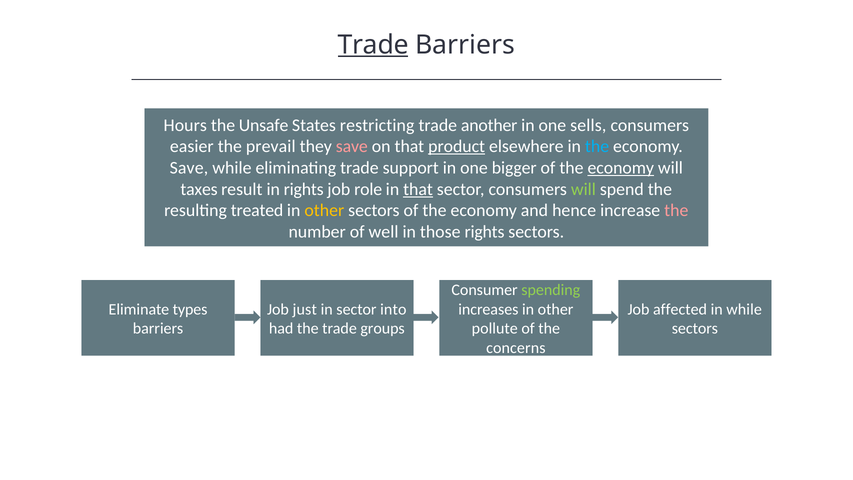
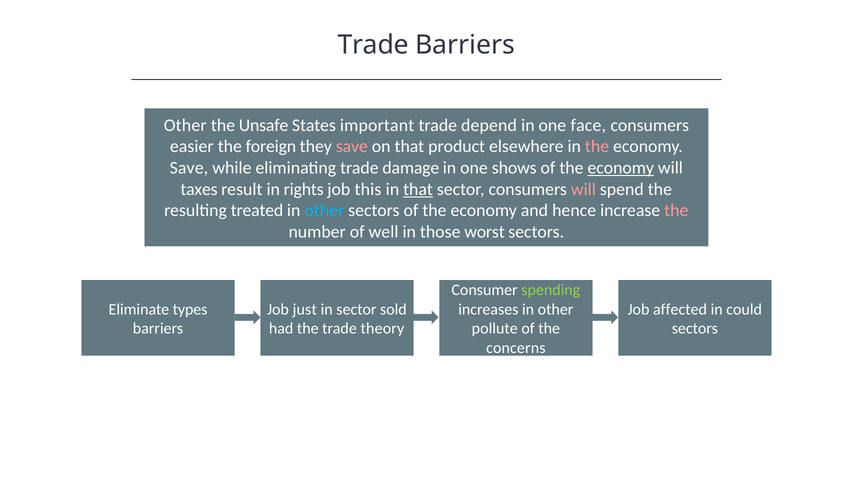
Trade at (373, 45) underline: present -> none
Hours at (185, 125): Hours -> Other
restricting: restricting -> important
another: another -> depend
sells: sells -> face
prevail: prevail -> foreign
product underline: present -> none
the at (597, 146) colour: light blue -> pink
support: support -> damage
bigger: bigger -> shows
role: role -> this
will at (583, 189) colour: light green -> pink
other at (324, 210) colour: yellow -> light blue
those rights: rights -> worst
into: into -> sold
in while: while -> could
groups: groups -> theory
